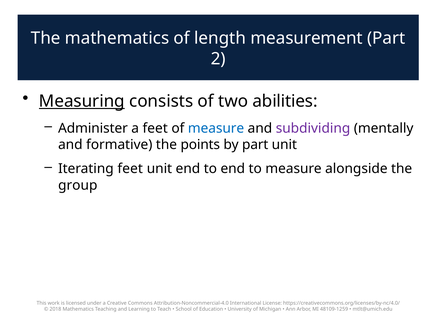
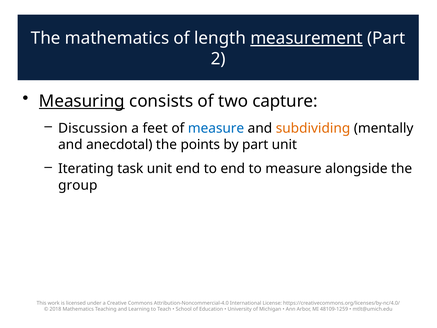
measurement underline: none -> present
abilities: abilities -> capture
Administer: Administer -> Discussion
subdividing colour: purple -> orange
formative: formative -> anecdotal
Iterating feet: feet -> task
